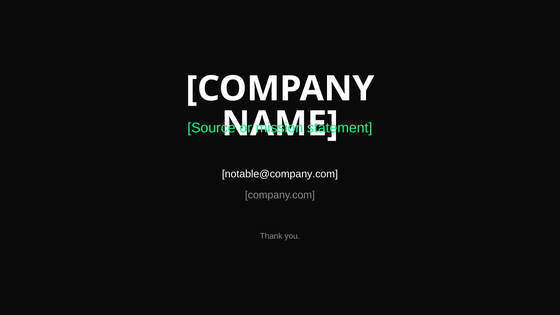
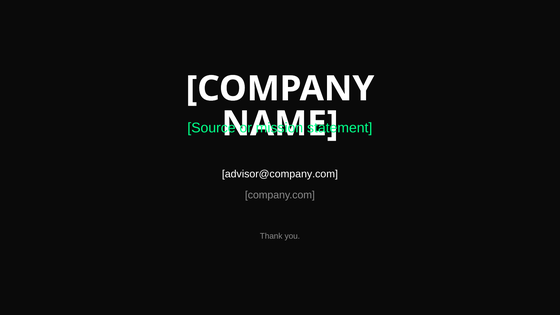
notable@company.com: notable@company.com -> advisor@company.com
